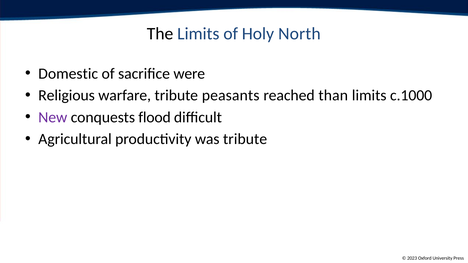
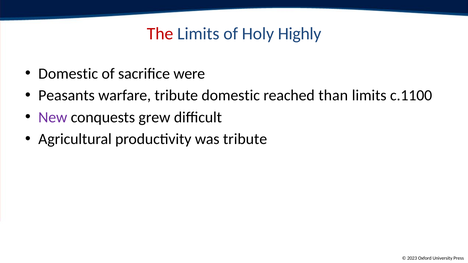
The colour: black -> red
North: North -> Highly
Religious: Religious -> Peasants
tribute peasants: peasants -> domestic
c.1000: c.1000 -> c.1100
flood: flood -> grew
